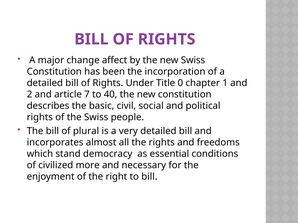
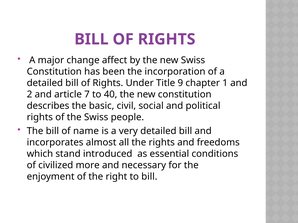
0: 0 -> 9
plural: plural -> name
democracy: democracy -> introduced
